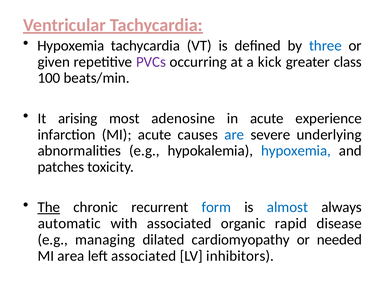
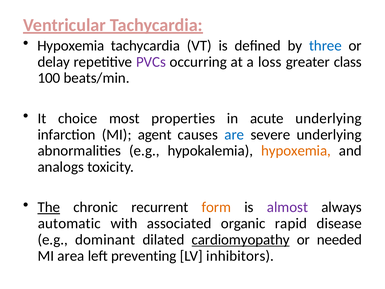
given: given -> delay
kick: kick -> loss
arising: arising -> choice
adenosine: adenosine -> properties
acute experience: experience -> underlying
MI acute: acute -> agent
hypoxemia at (296, 151) colour: blue -> orange
patches: patches -> analogs
form colour: blue -> orange
almost colour: blue -> purple
managing: managing -> dominant
cardiomyopathy underline: none -> present
left associated: associated -> preventing
